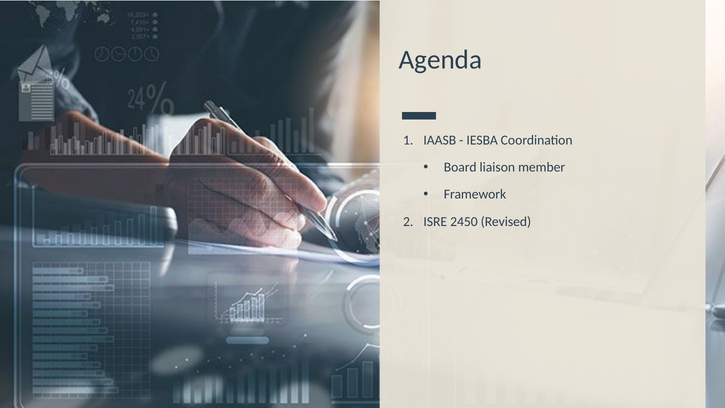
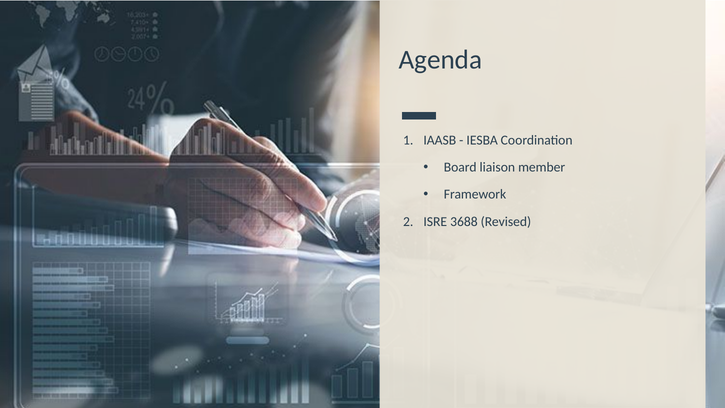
2450: 2450 -> 3688
